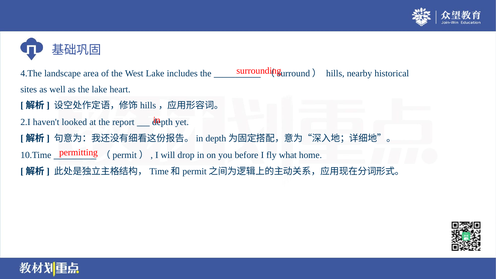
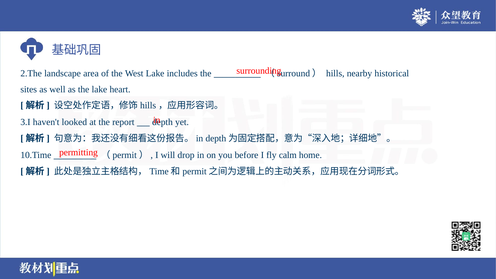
4.The: 4.The -> 2.The
2.I: 2.I -> 3.I
what: what -> calm
